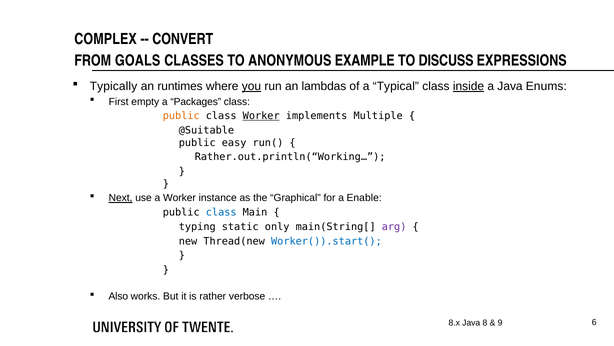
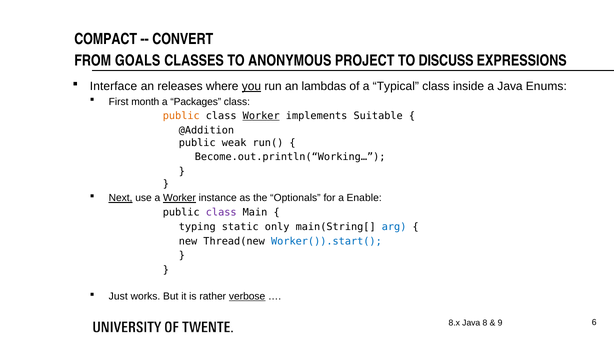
COMPLEX: COMPLEX -> COMPACT
EXAMPLE: EXAMPLE -> PROJECT
Typically: Typically -> Interface
runtimes: runtimes -> releases
inside underline: present -> none
empty: empty -> month
Multiple: Multiple -> Suitable
@Suitable: @Suitable -> @Addition
easy: easy -> weak
Rather.out.println(“Working…: Rather.out.println(“Working… -> Become.out.println(“Working…
Worker at (179, 198) underline: none -> present
Graphical: Graphical -> Optionals
class at (221, 212) colour: blue -> purple
arg colour: purple -> blue
Also: Also -> Just
verbose underline: none -> present
